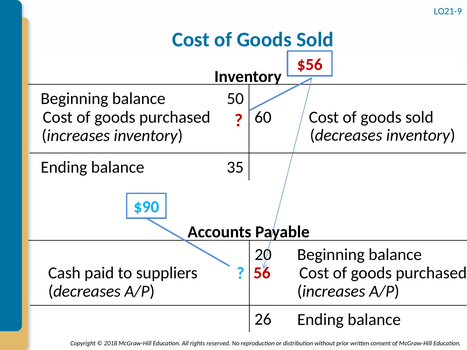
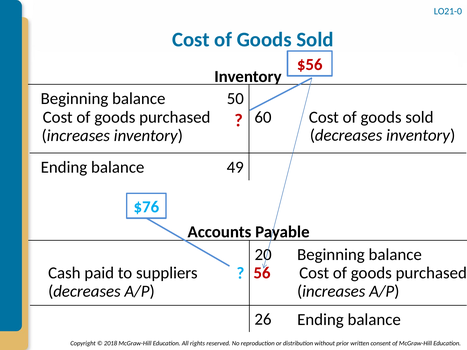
LO21-9: LO21-9 -> LO21-0
35: 35 -> 49
$90: $90 -> $76
